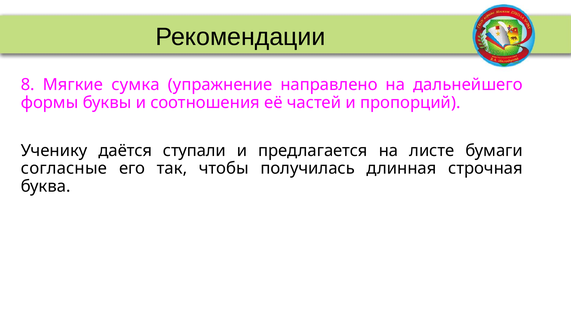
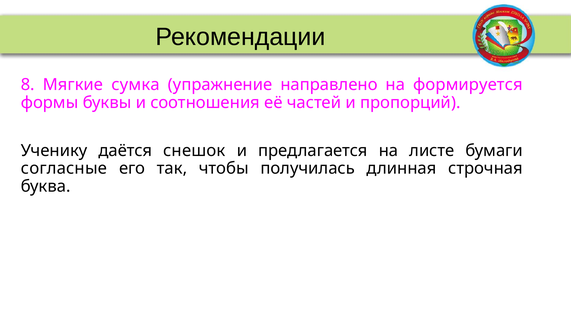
дальнейшего: дальнейшего -> формируется
ступали: ступали -> снешок
